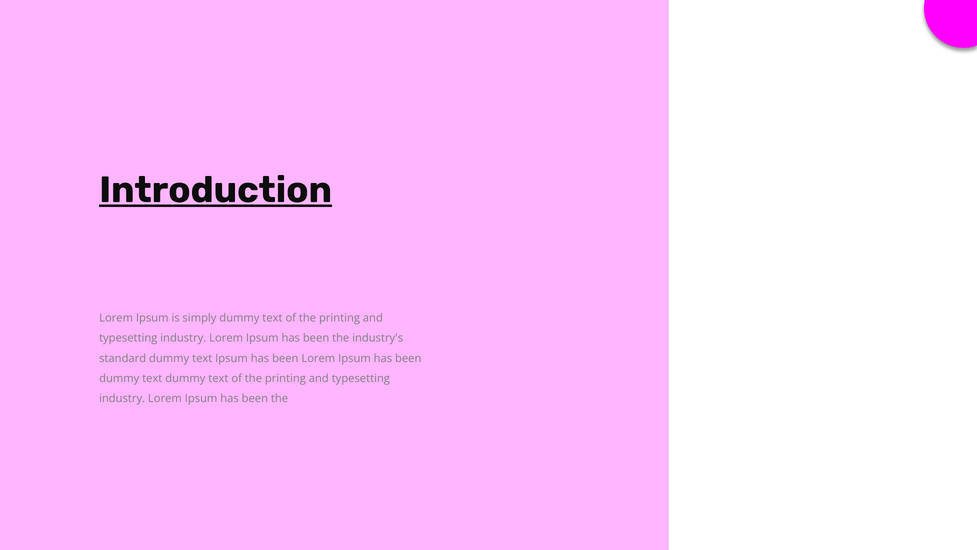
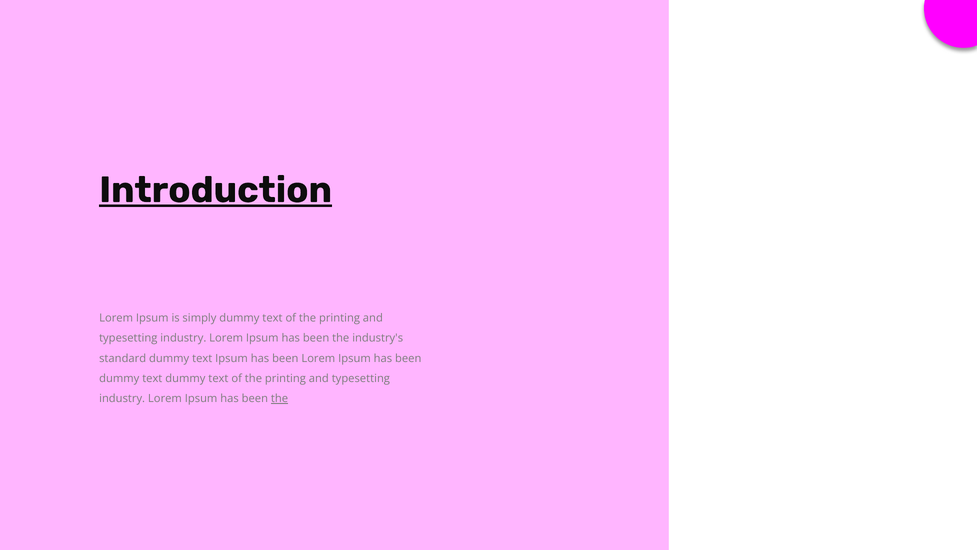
the at (280, 398) underline: none -> present
